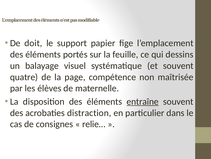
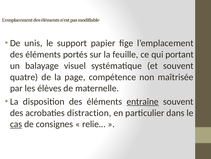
doit: doit -> unis
dessins: dessins -> portant
cas underline: none -> present
